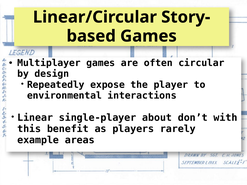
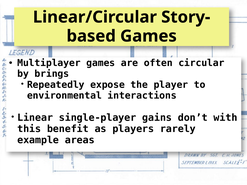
design: design -> brings
about: about -> gains
